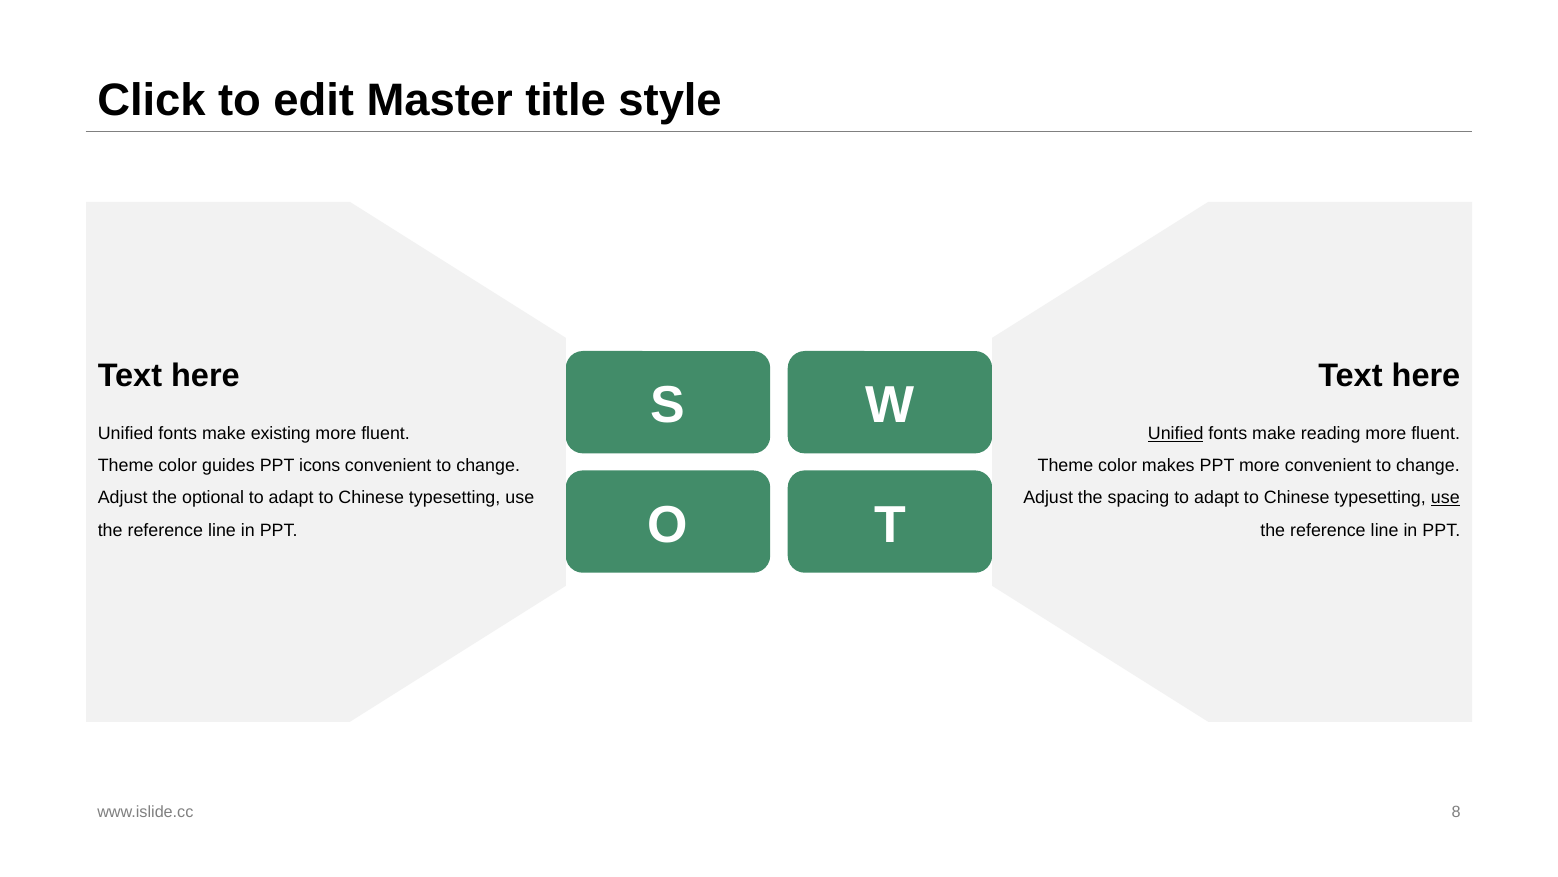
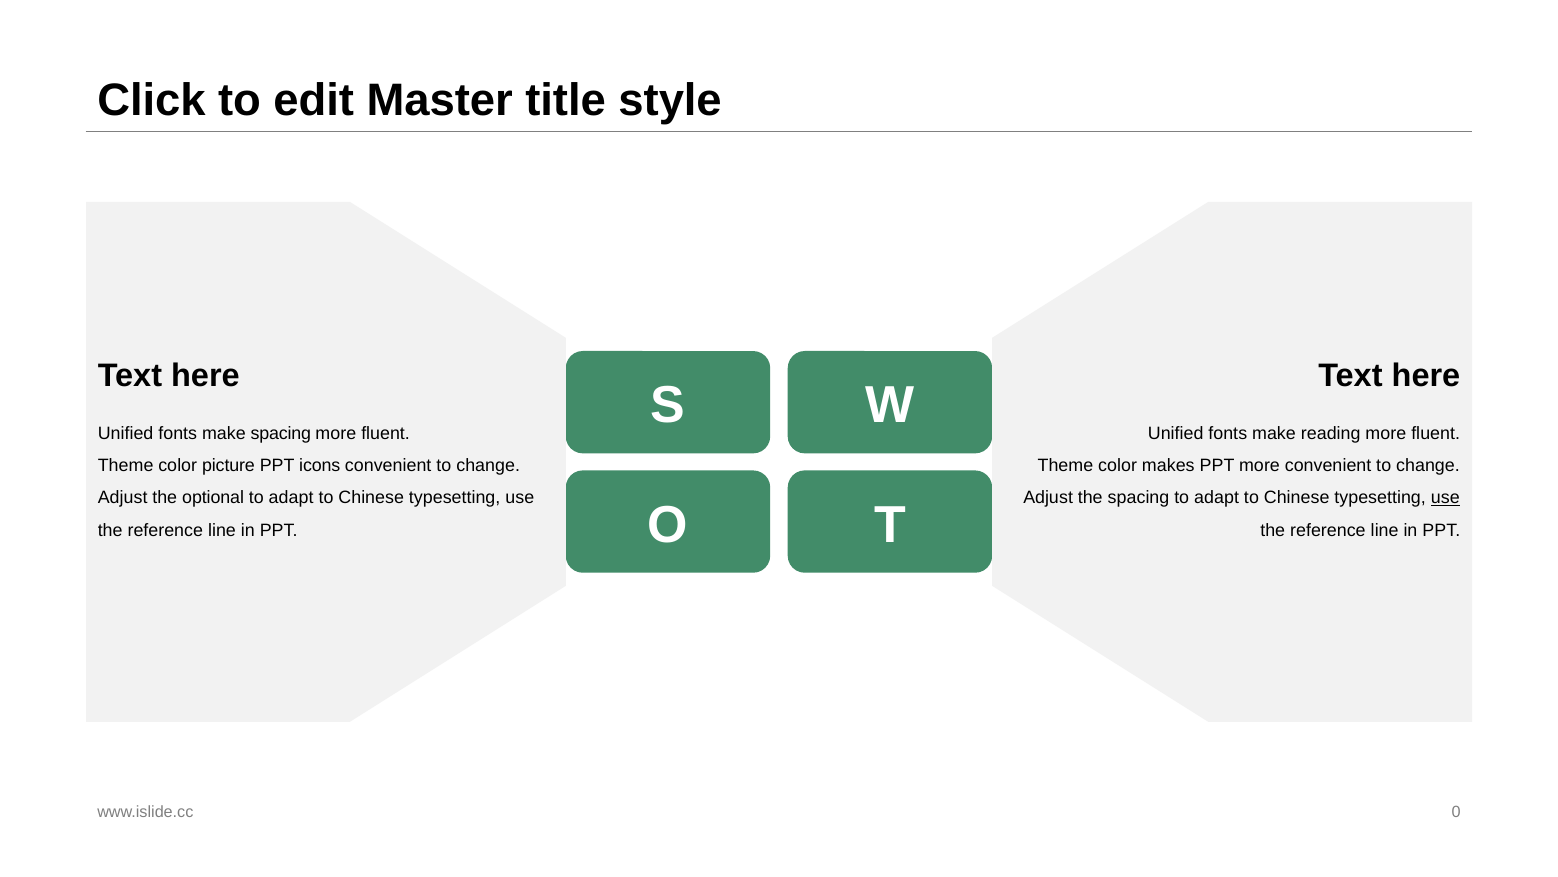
make existing: existing -> spacing
Unified at (1176, 433) underline: present -> none
guides: guides -> picture
8: 8 -> 0
